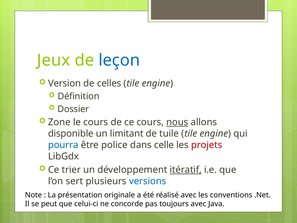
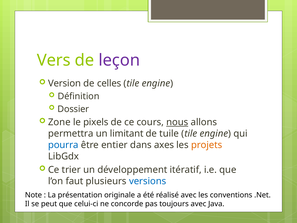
Jeux: Jeux -> Vers
leçon colour: blue -> purple
le cours: cours -> pixels
disponible: disponible -> permettra
police: police -> entier
celle: celle -> axes
projets colour: red -> orange
itératif underline: present -> none
sert: sert -> faut
